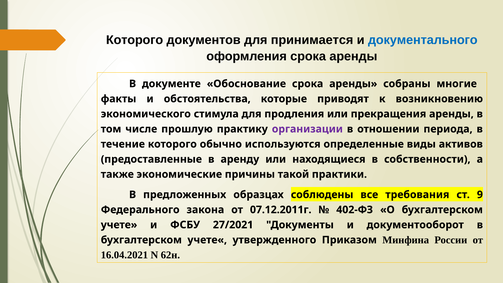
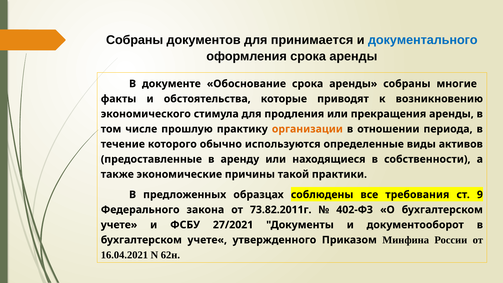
Которого at (135, 40): Которого -> Собраны
организации colour: purple -> orange
07.12.2011г: 07.12.2011г -> 73.82.2011г
